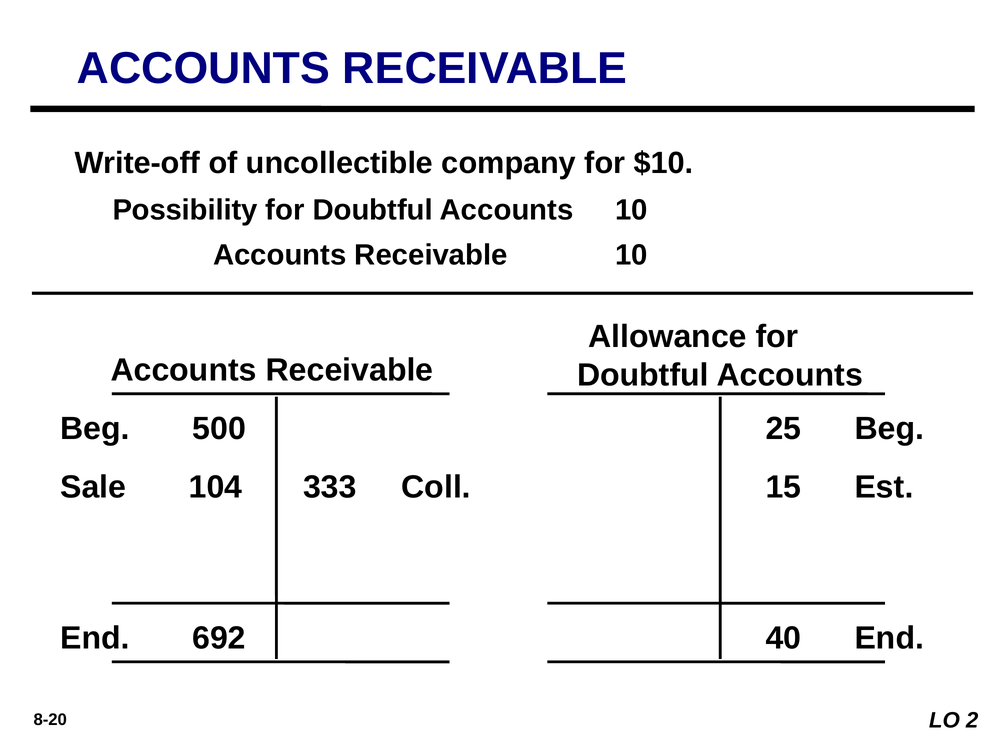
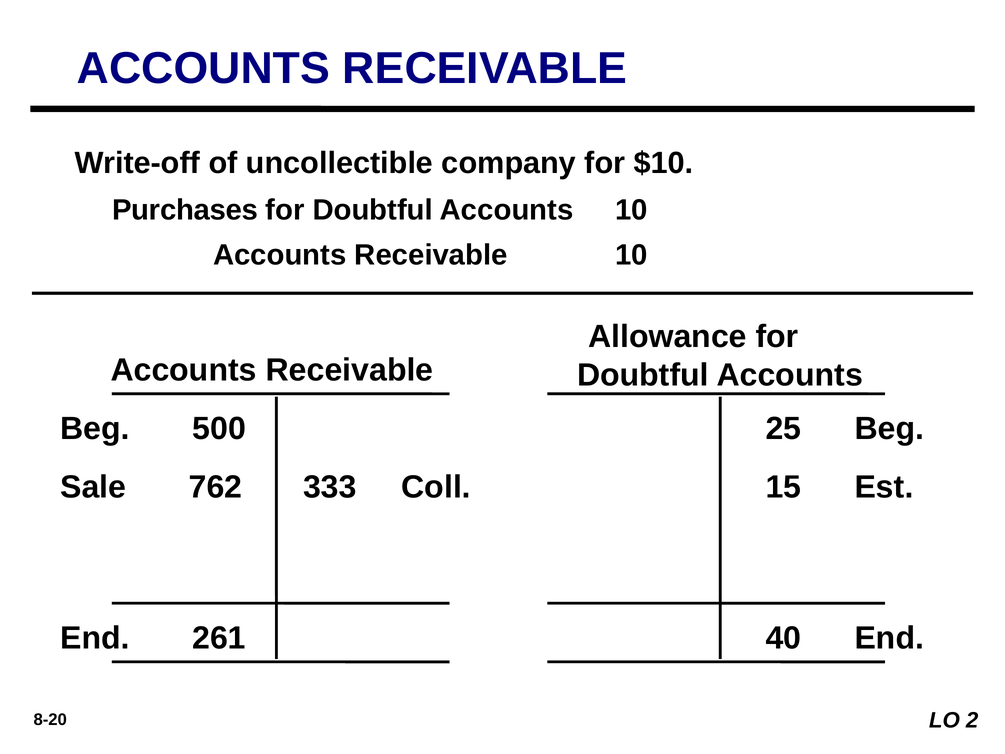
Possibility: Possibility -> Purchases
104: 104 -> 762
692: 692 -> 261
